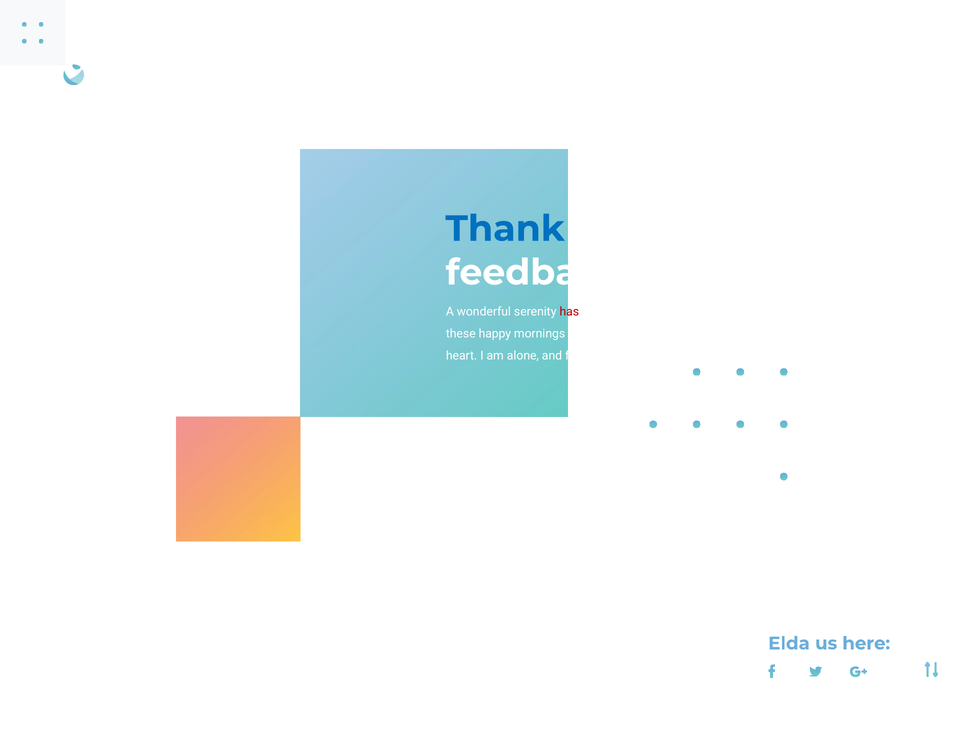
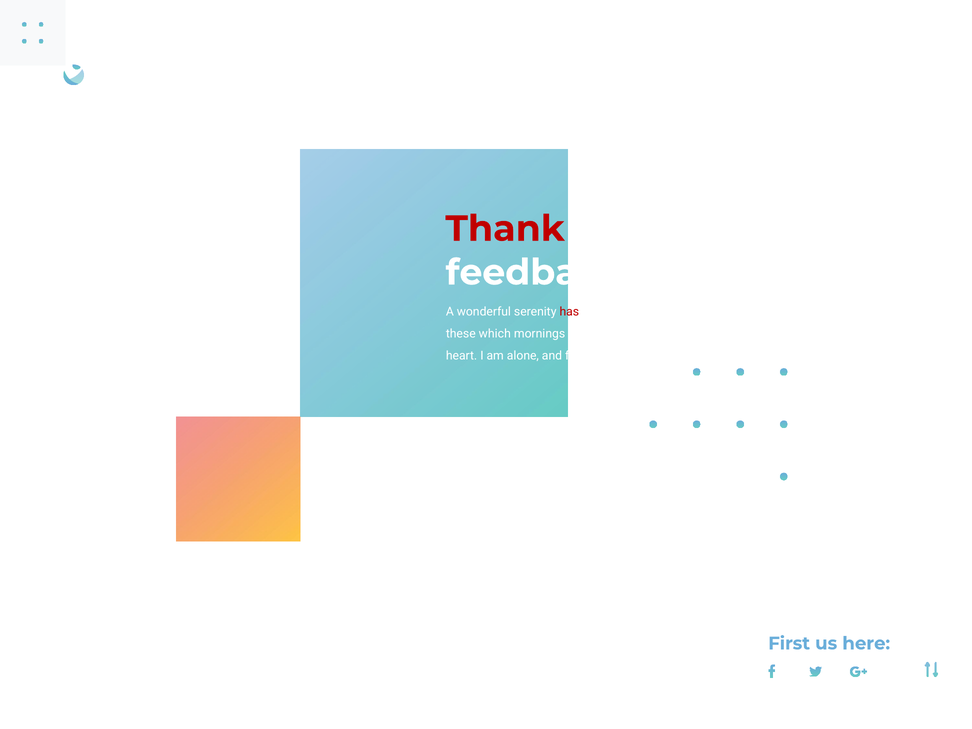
Thank colour: blue -> red
these happy: happy -> which
Elda: Elda -> First
